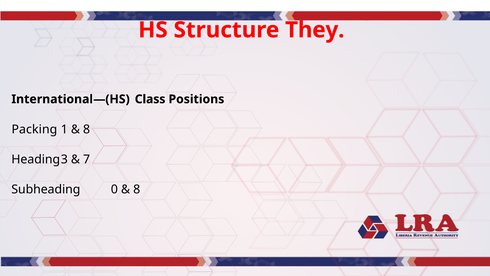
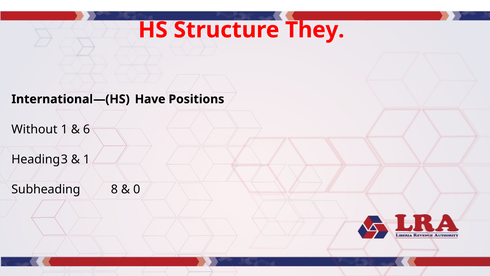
Class: Class -> Have
Packing: Packing -> Without
8 at (87, 129): 8 -> 6
7 at (87, 159): 7 -> 1
0: 0 -> 8
8 at (137, 189): 8 -> 0
